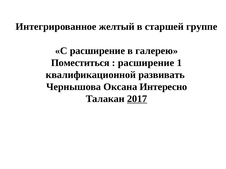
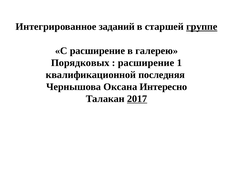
желтый: желтый -> заданий
группе underline: none -> present
Поместиться: Поместиться -> Порядковых
развивать: развивать -> последняя
